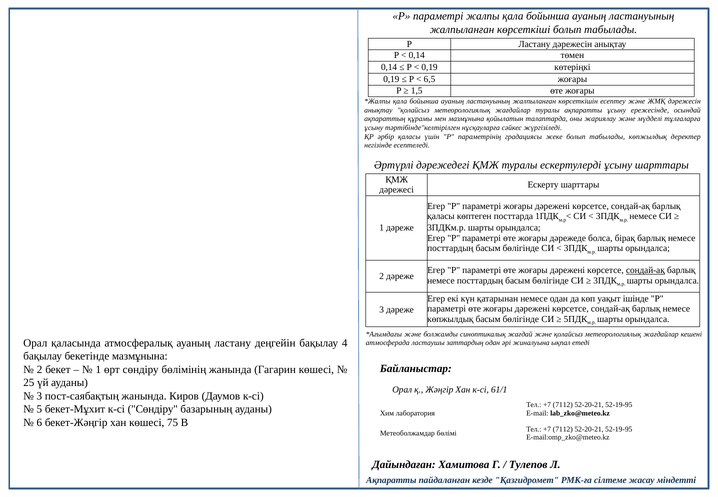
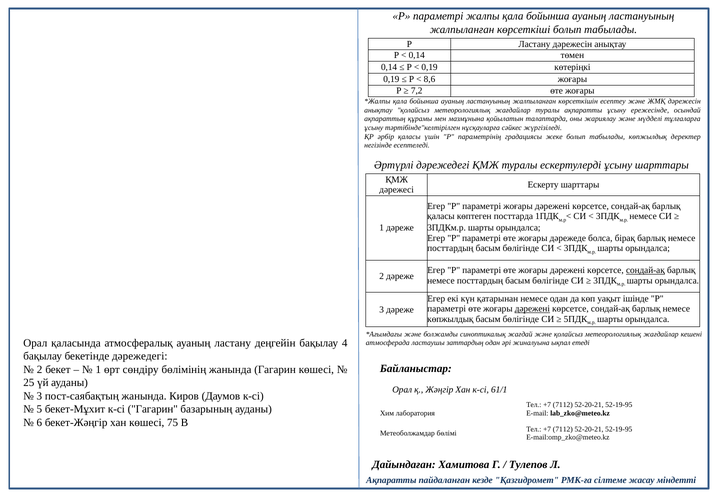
6,5: 6,5 -> 8,6
1,5: 1,5 -> 7,2
дәрежені at (532, 309) underline: none -> present
бекетінде мазмұнына: мазмұнына -> дәрежедегі
к-сі Сөндіру: Сөндіру -> Гагарин
